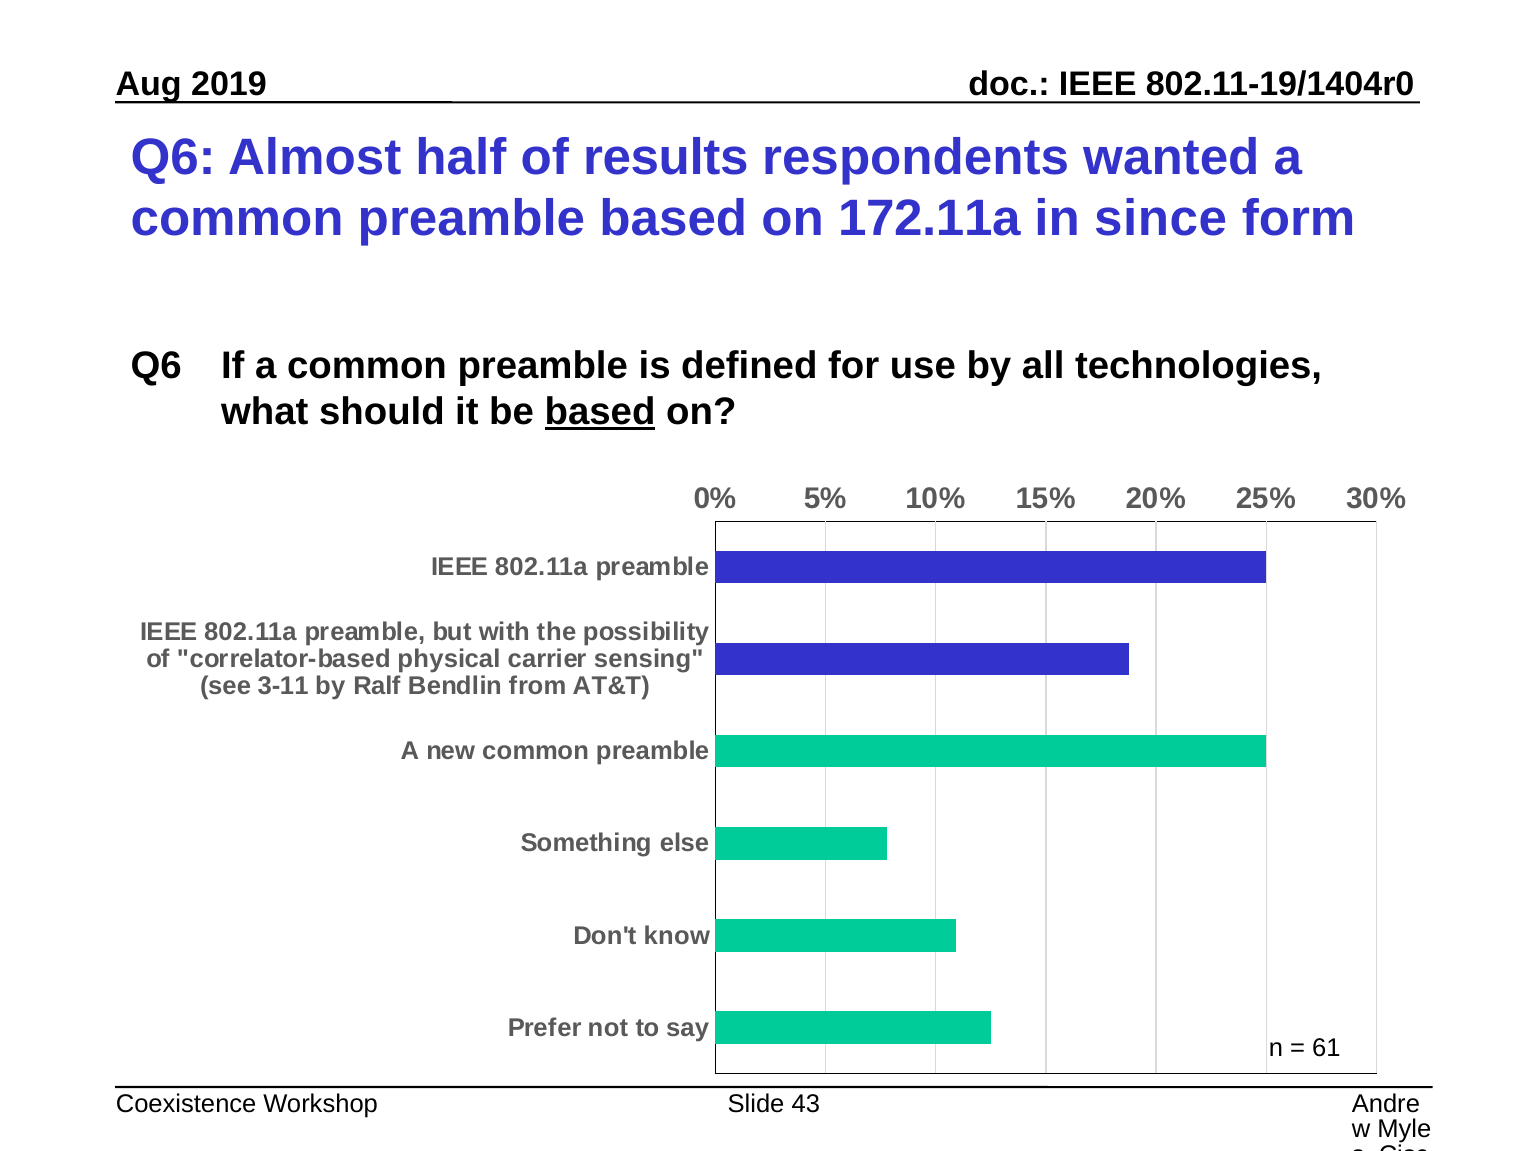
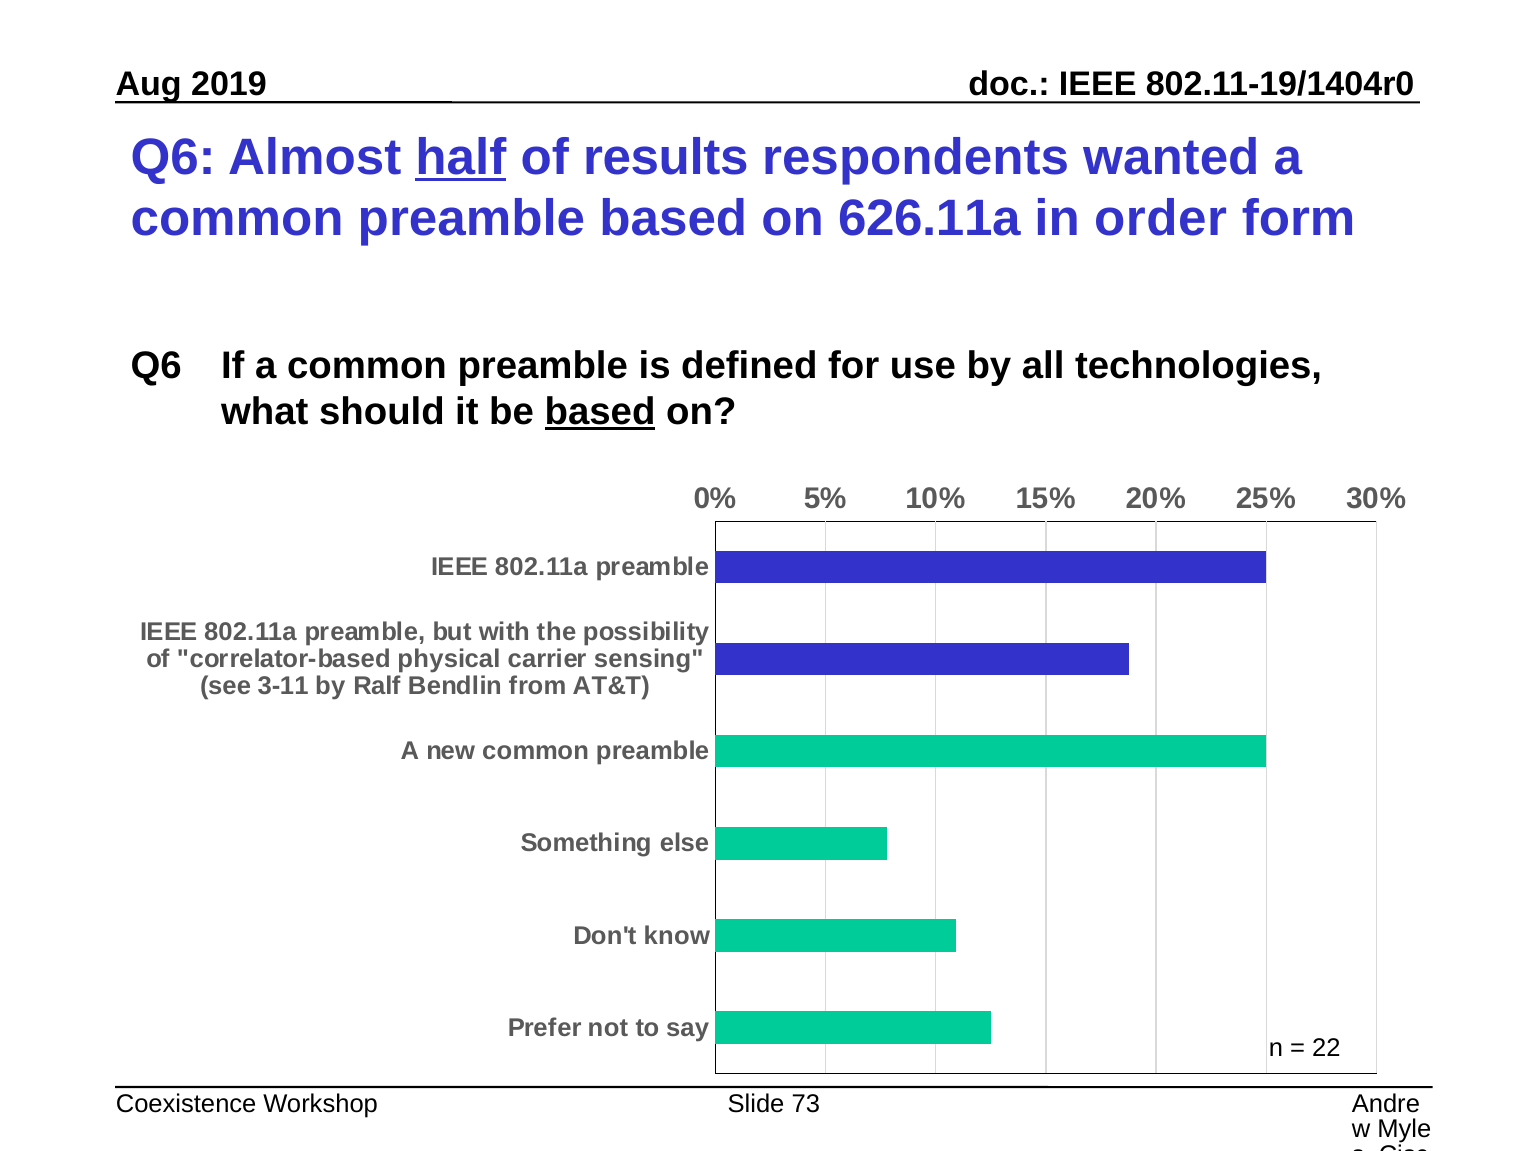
half underline: none -> present
172.11a: 172.11a -> 626.11a
since: since -> order
61: 61 -> 22
43: 43 -> 73
